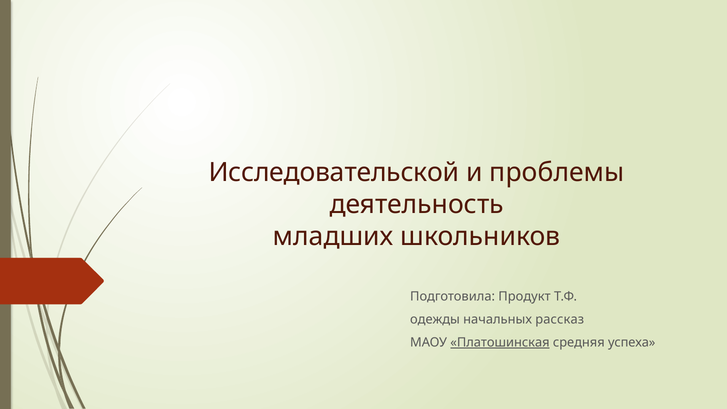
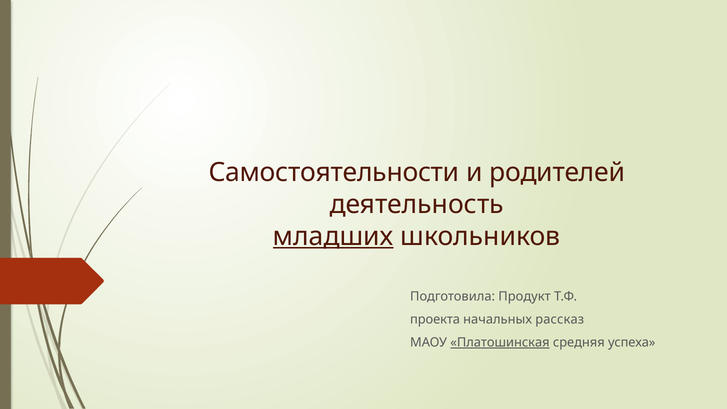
Исследовательской: Исследовательской -> Самостоятельности
проблемы: проблемы -> родителей
младших underline: none -> present
одежды: одежды -> проекта
